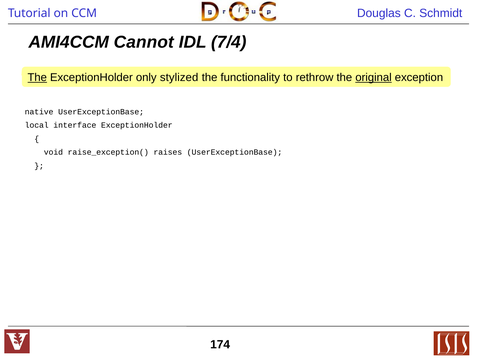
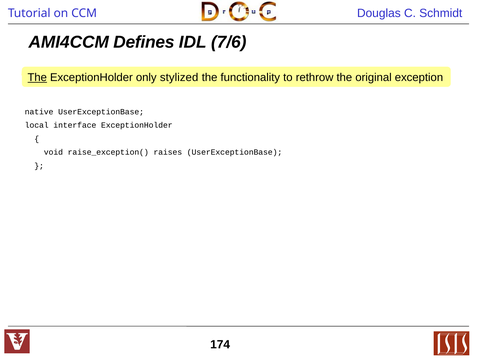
Cannot: Cannot -> Defines
7/4: 7/4 -> 7/6
original underline: present -> none
